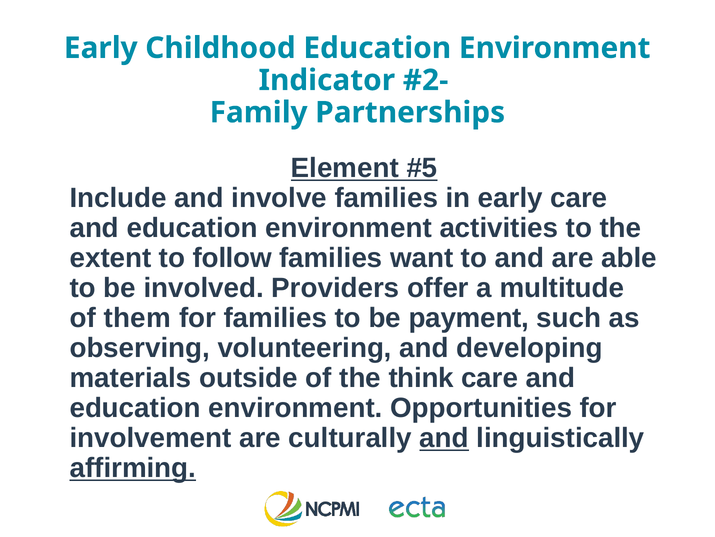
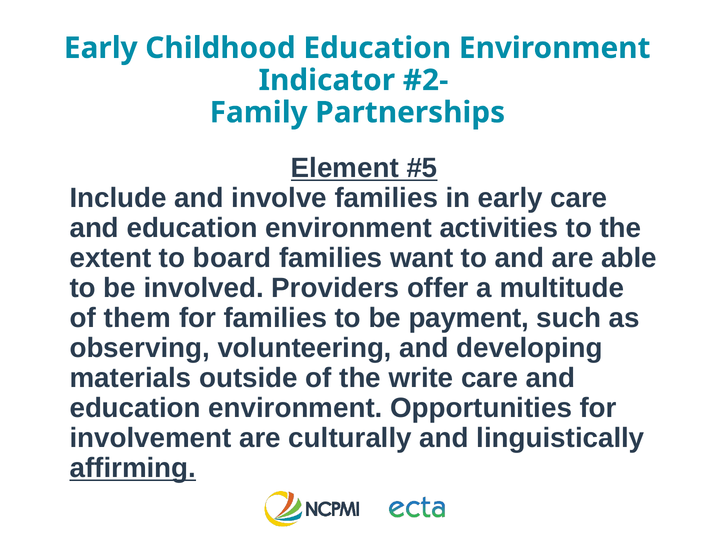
follow: follow -> board
think: think -> write
and at (444, 438) underline: present -> none
